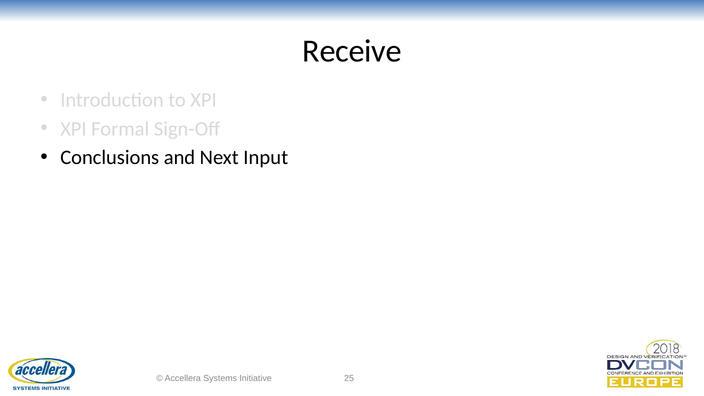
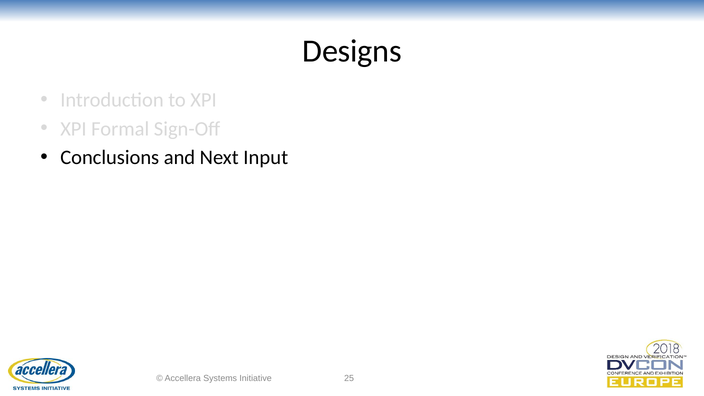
Receive: Receive -> Designs
